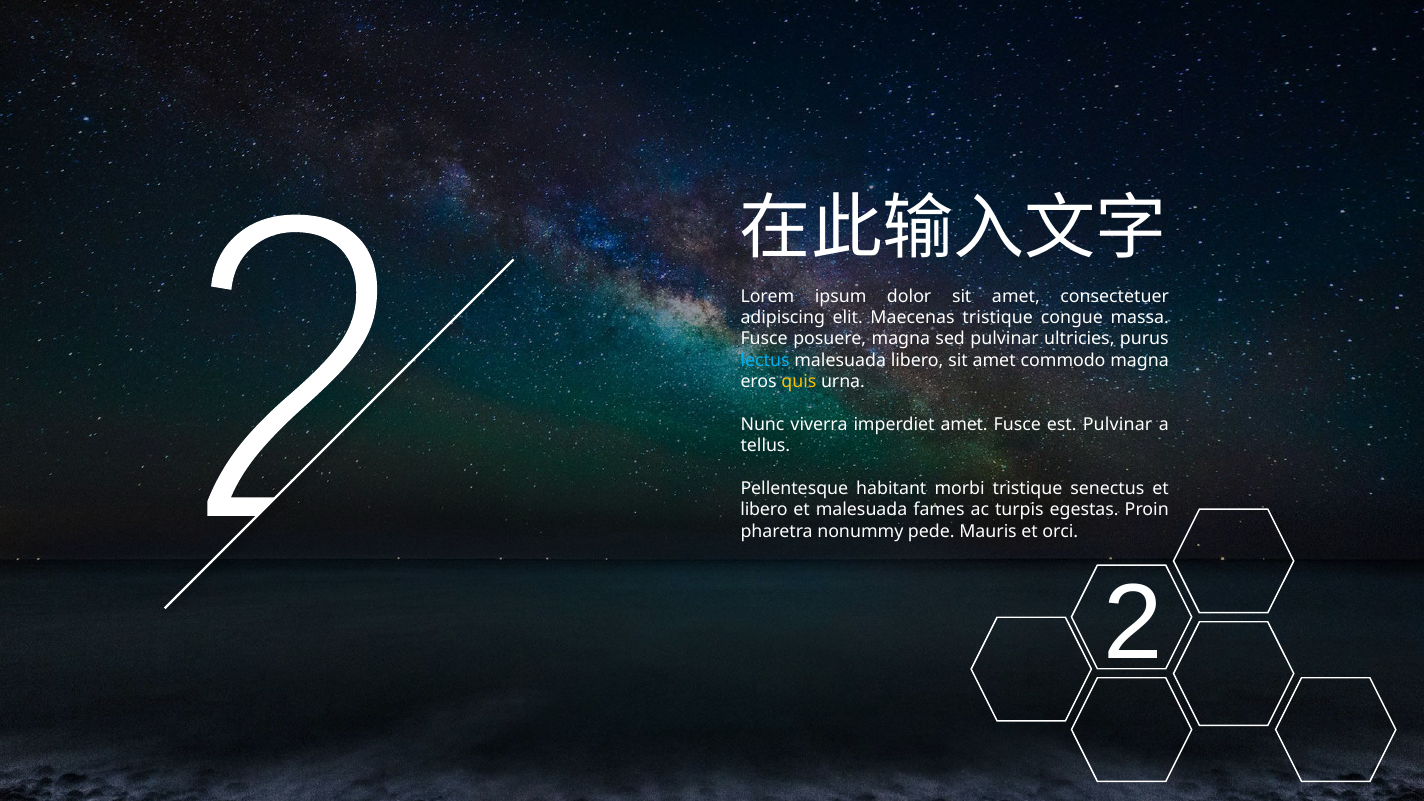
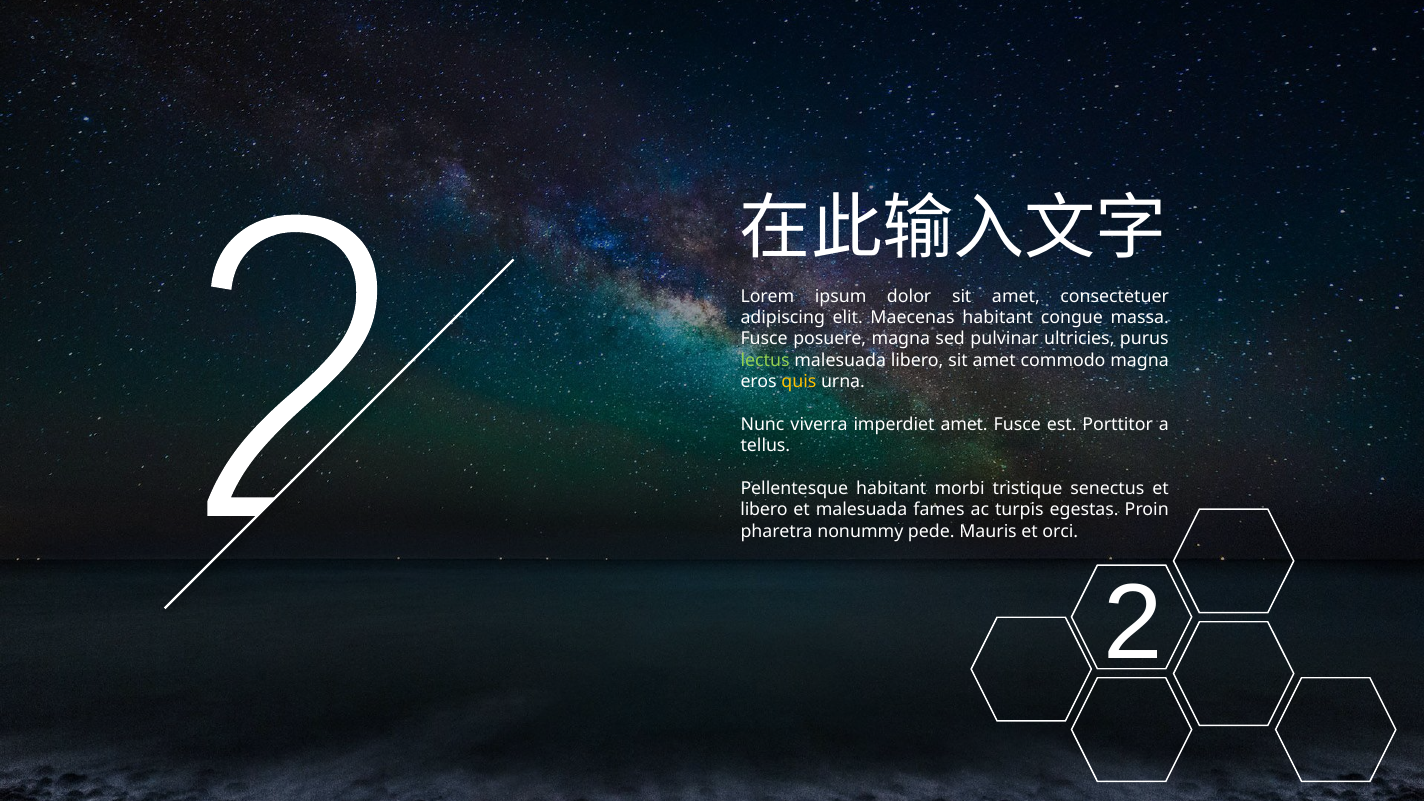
Maecenas tristique: tristique -> habitant
lectus colour: light blue -> light green
est Pulvinar: Pulvinar -> Porttitor
